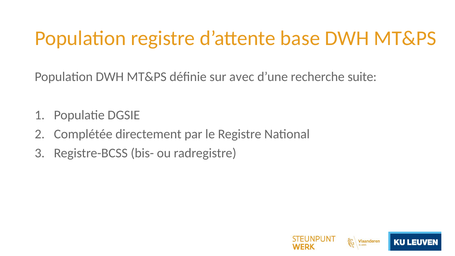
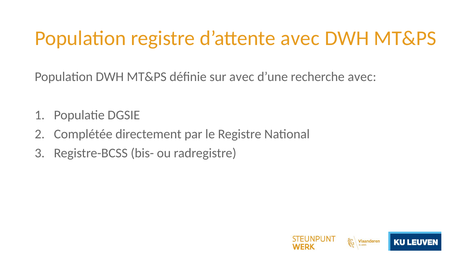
d’attente base: base -> avec
recherche suite: suite -> avec
